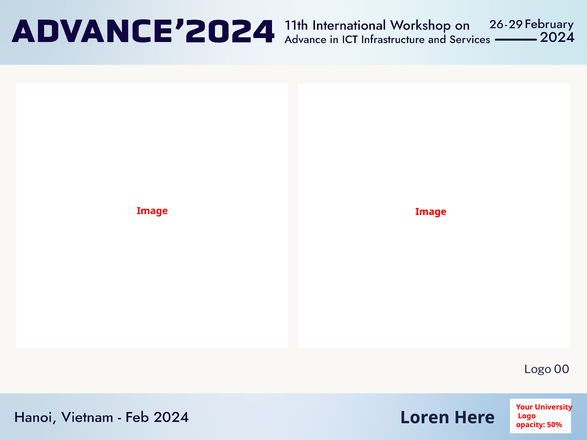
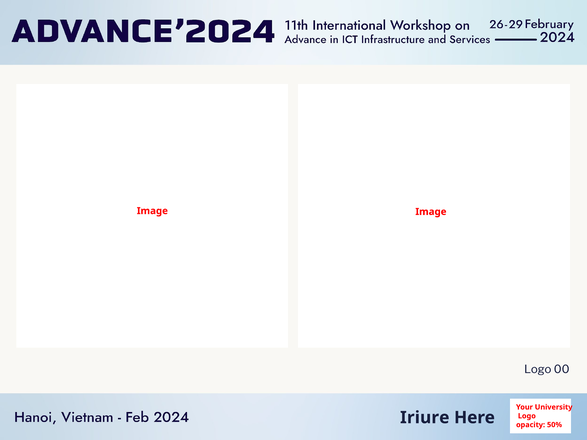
Loren: Loren -> Iriure
